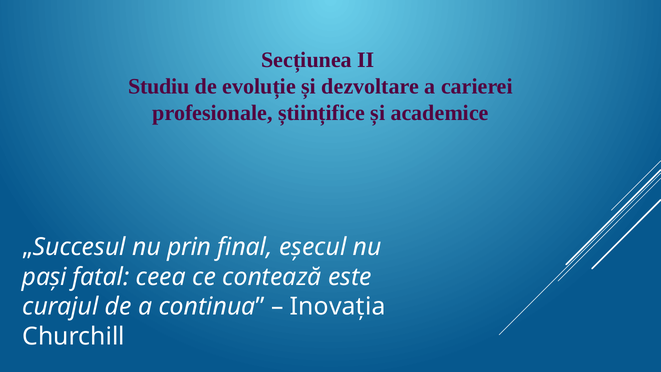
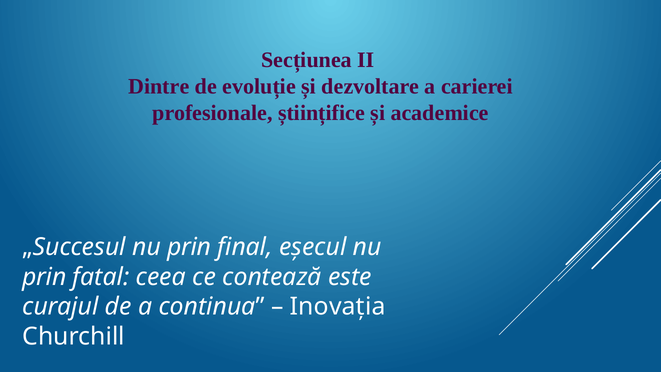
Studiu: Studiu -> Dintre
pași at (44, 277): pași -> prin
